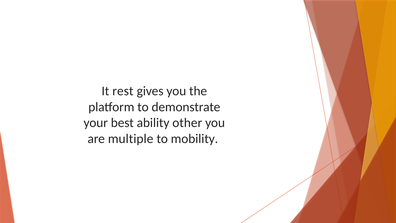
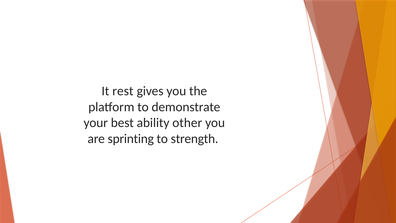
multiple: multiple -> sprinting
mobility: mobility -> strength
